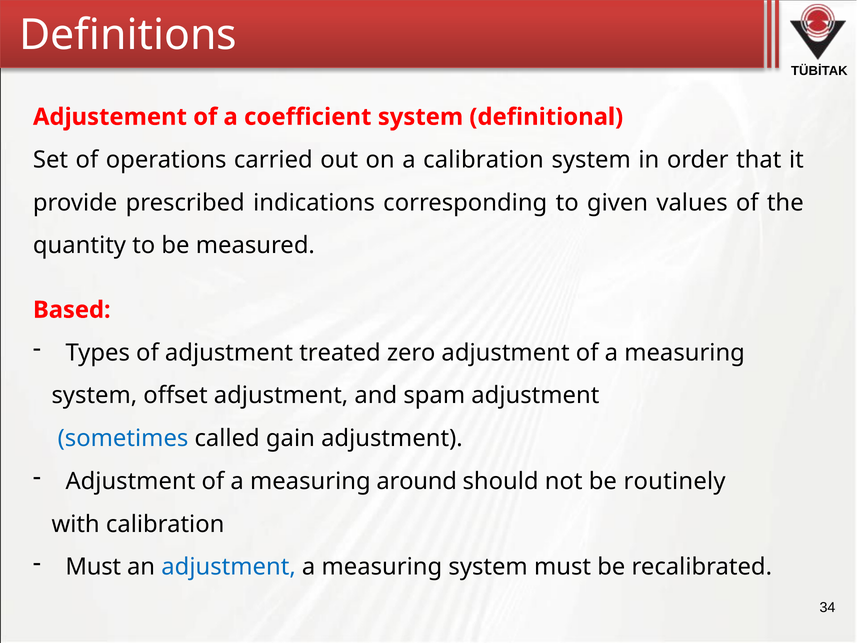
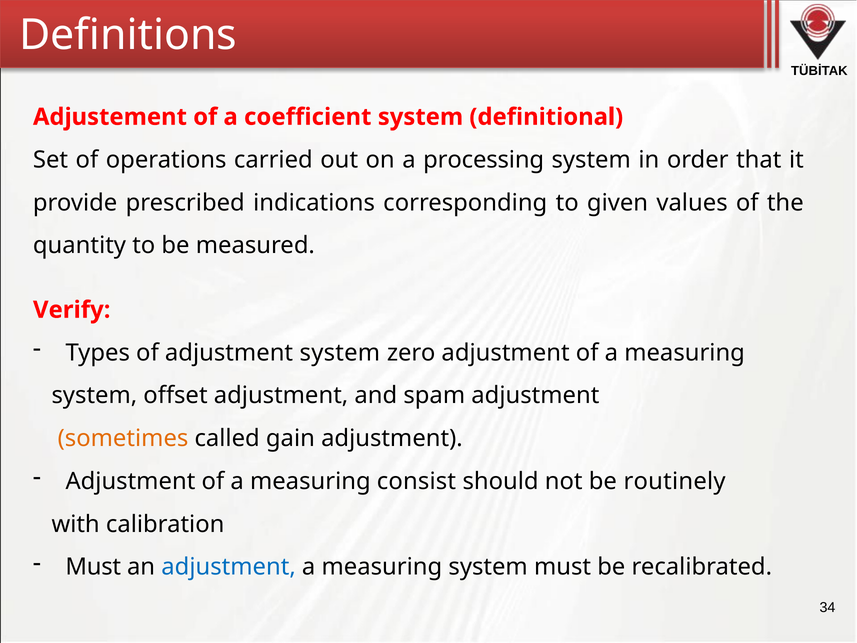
a calibration: calibration -> processing
Based: Based -> Verify
adjustment treated: treated -> system
sometimes colour: blue -> orange
around: around -> consist
